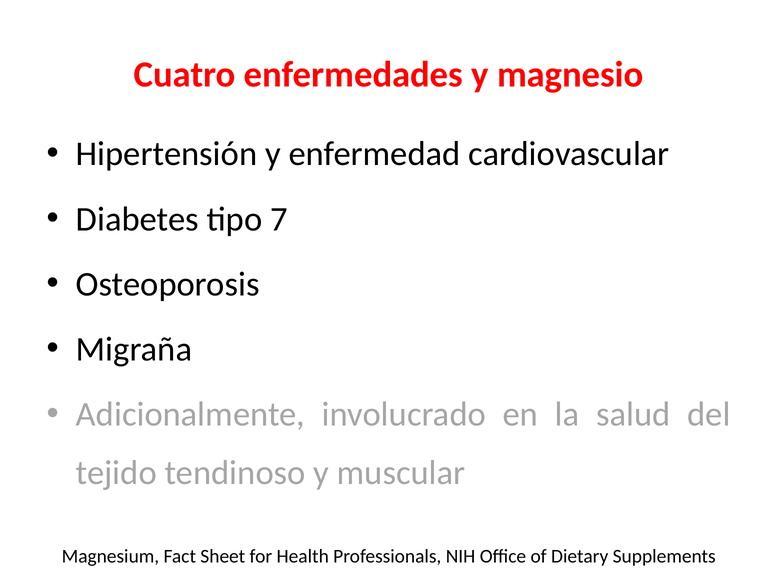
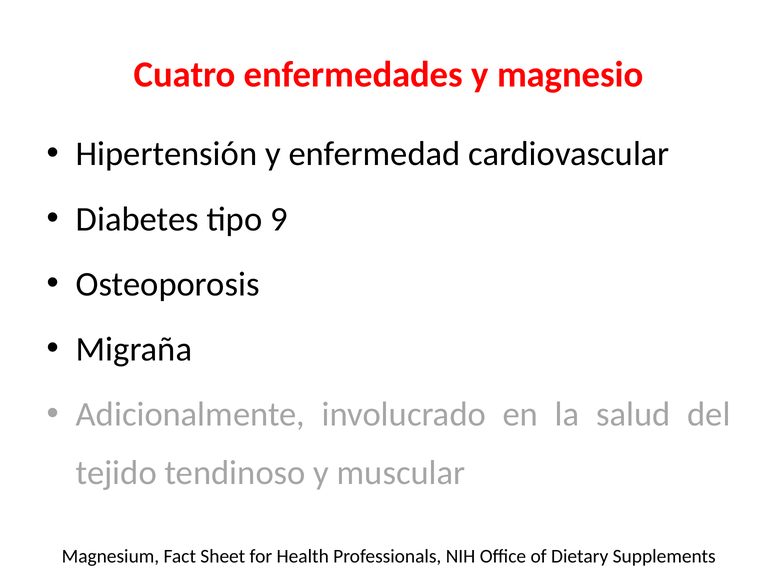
7: 7 -> 9
